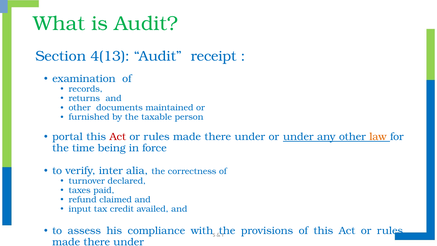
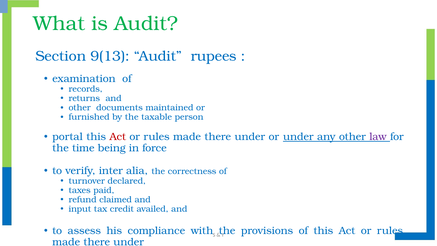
4(13: 4(13 -> 9(13
receipt: receipt -> rupees
law colour: orange -> purple
